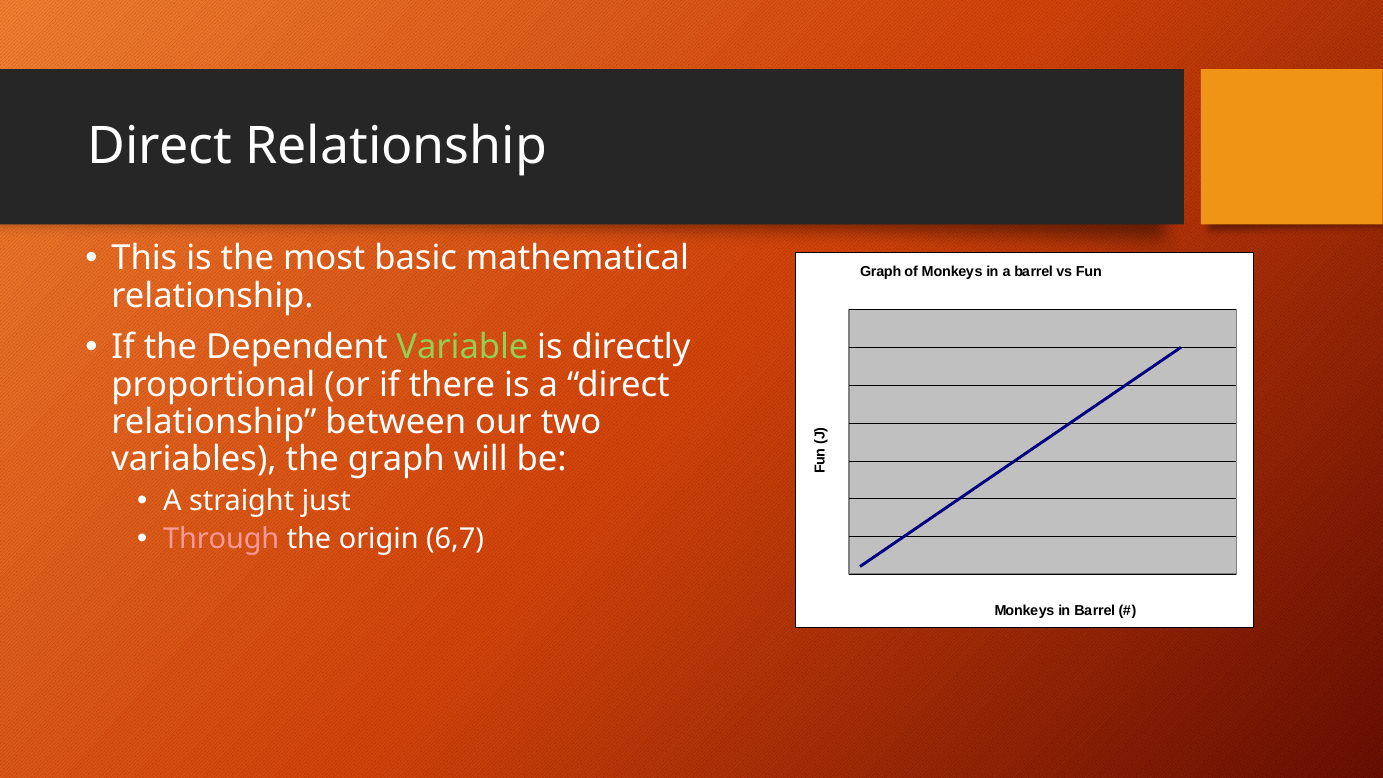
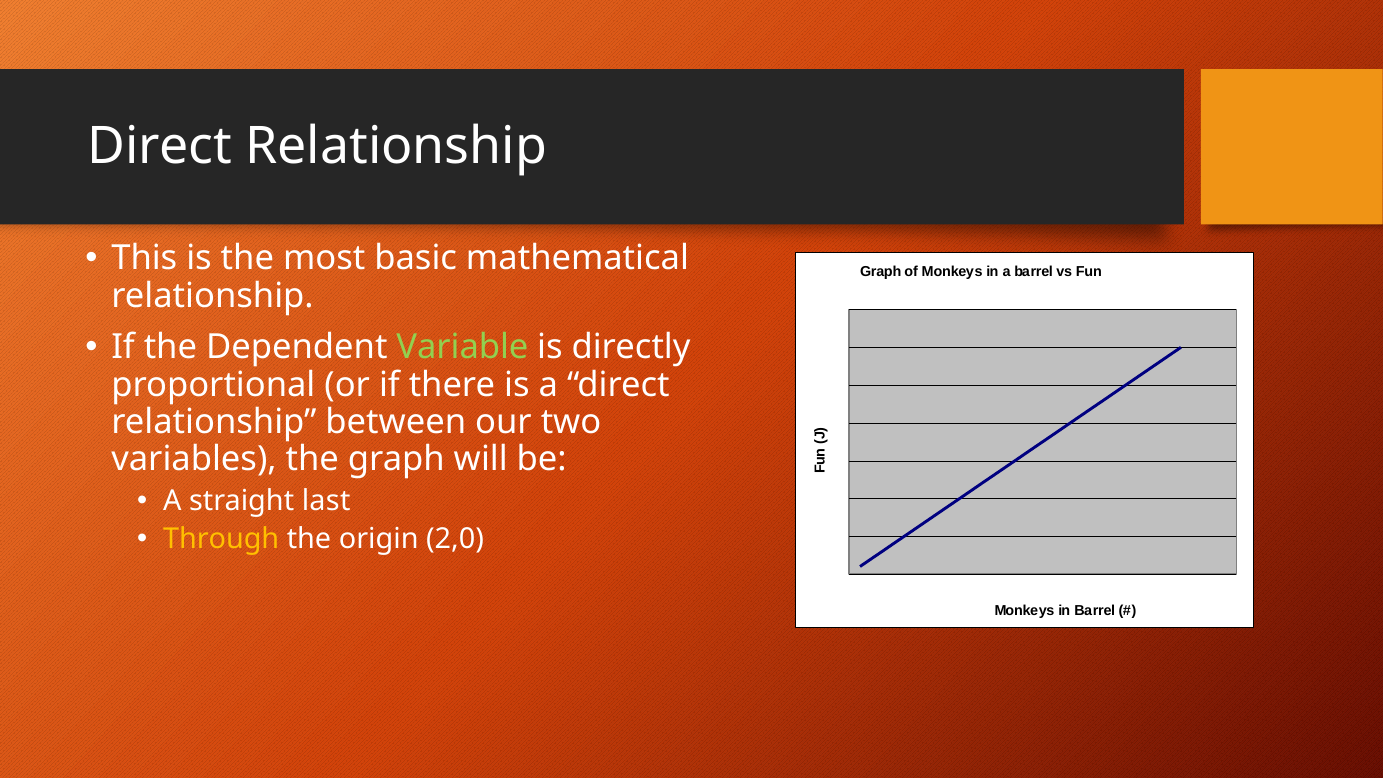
just: just -> last
Through colour: pink -> yellow
6,7: 6,7 -> 2,0
